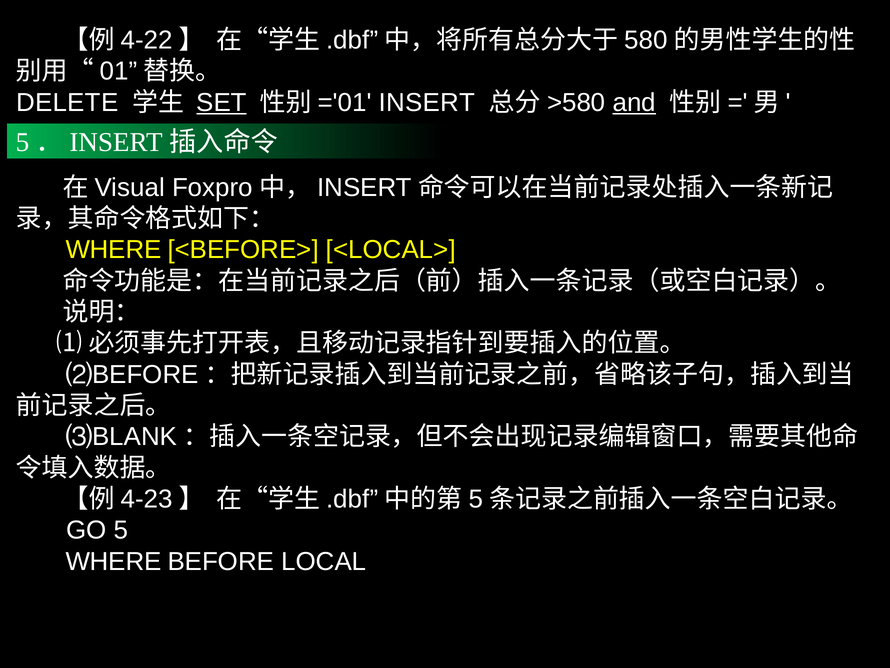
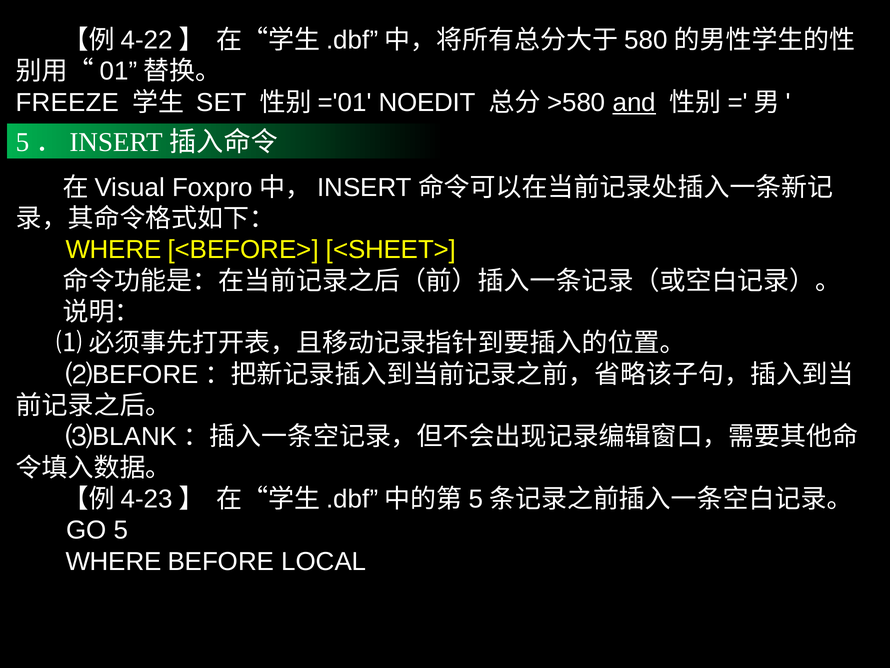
DELETE: DELETE -> FREEZE
SET underline: present -> none
INSERT: INSERT -> NOEDIT
<LOCAL>: <LOCAL> -> <SHEET>
